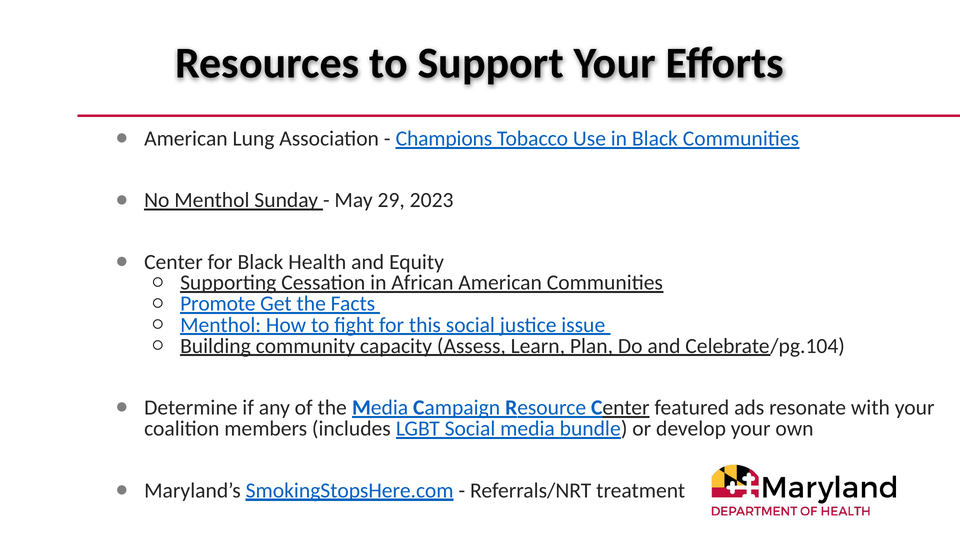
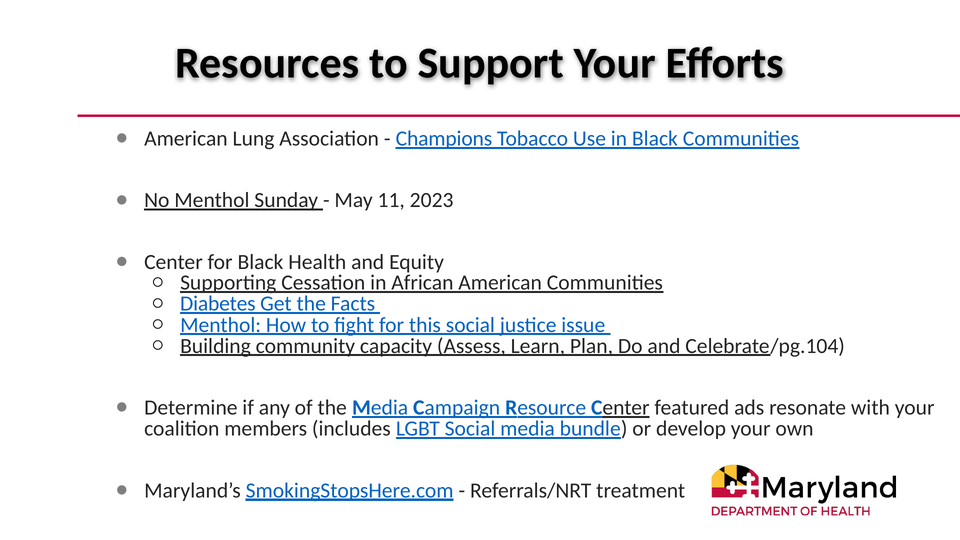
29: 29 -> 11
Promote: Promote -> Diabetes
